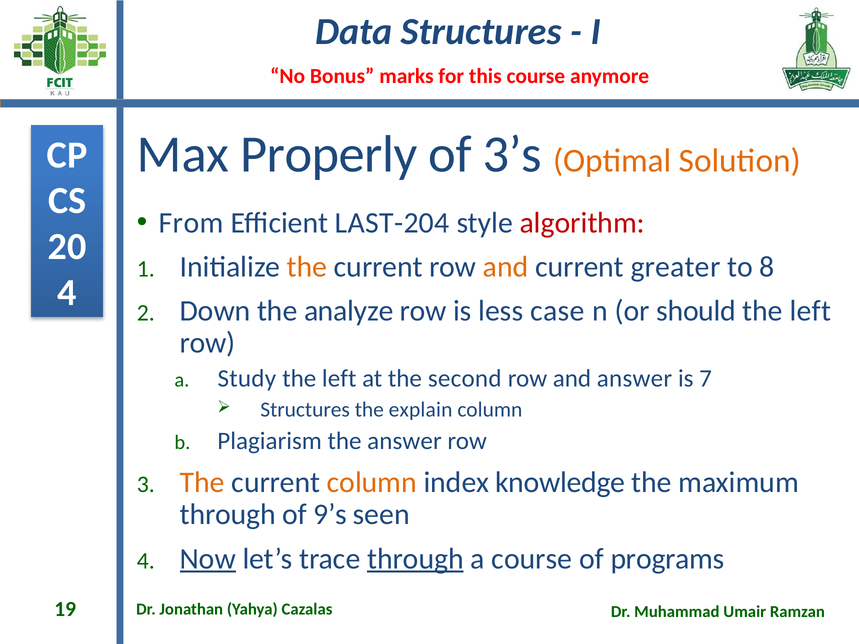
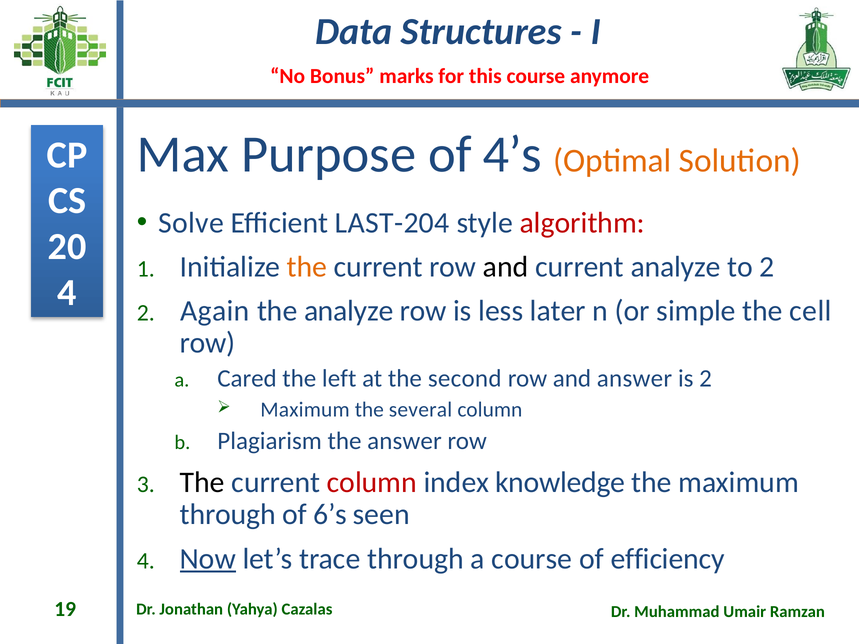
Properly: Properly -> Purpose
3’s: 3’s -> 4’s
From: From -> Solve
and at (506, 267) colour: orange -> black
current greater: greater -> analyze
to 8: 8 -> 2
Down: Down -> Again
case: case -> later
should: should -> simple
left at (810, 311): left -> cell
Study: Study -> Cared
is 7: 7 -> 2
Structures at (305, 410): Structures -> Maximum
explain: explain -> several
The at (202, 483) colour: orange -> black
column at (372, 483) colour: orange -> red
9’s: 9’s -> 6’s
through at (415, 559) underline: present -> none
programs: programs -> efficiency
